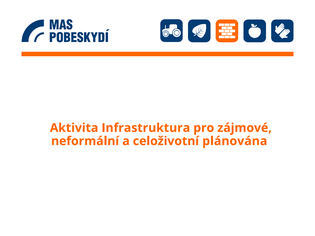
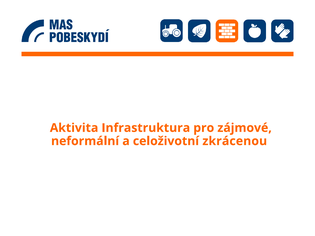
plánována: plánována -> zkrácenou
